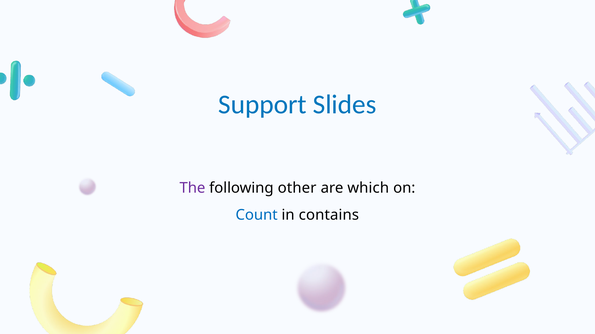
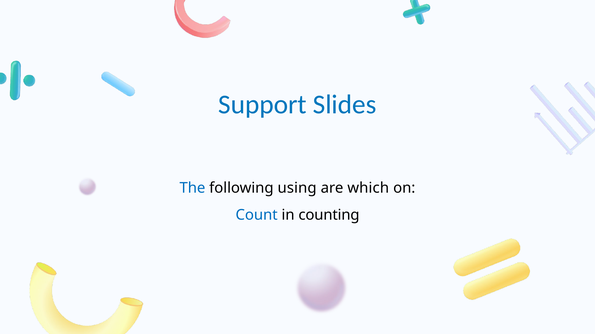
The colour: purple -> blue
other: other -> using
contains: contains -> counting
